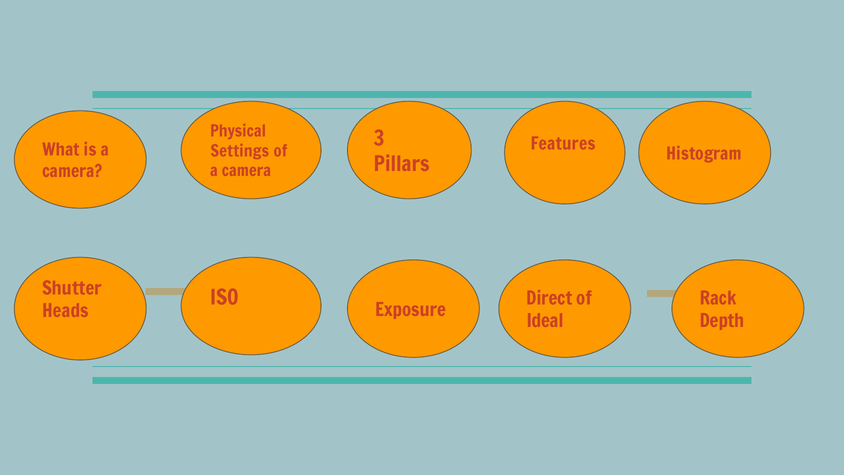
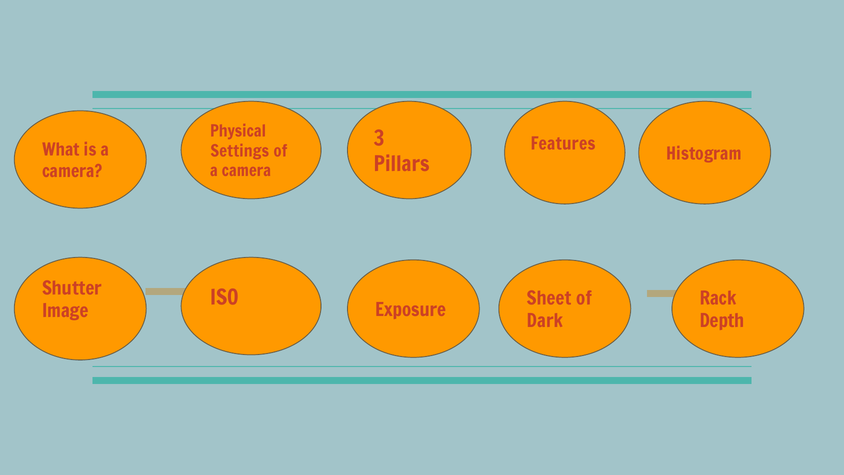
Direct: Direct -> Sheet
Heads: Heads -> Image
Ideal: Ideal -> Dark
